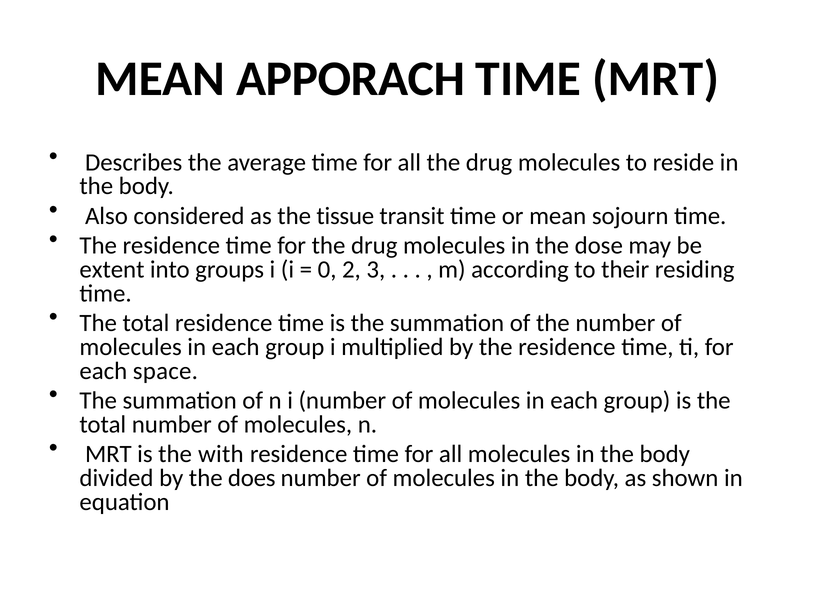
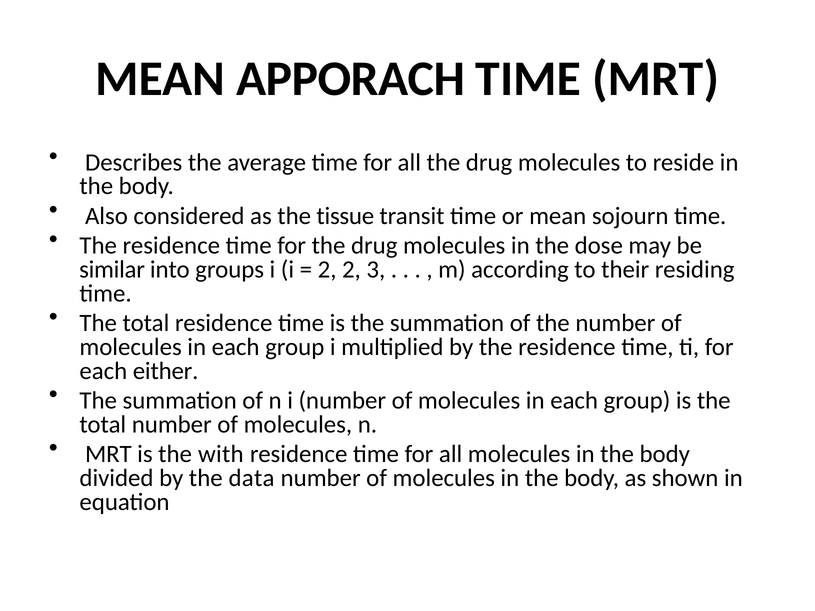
extent: extent -> similar
0 at (327, 270): 0 -> 2
space: space -> either
does: does -> data
